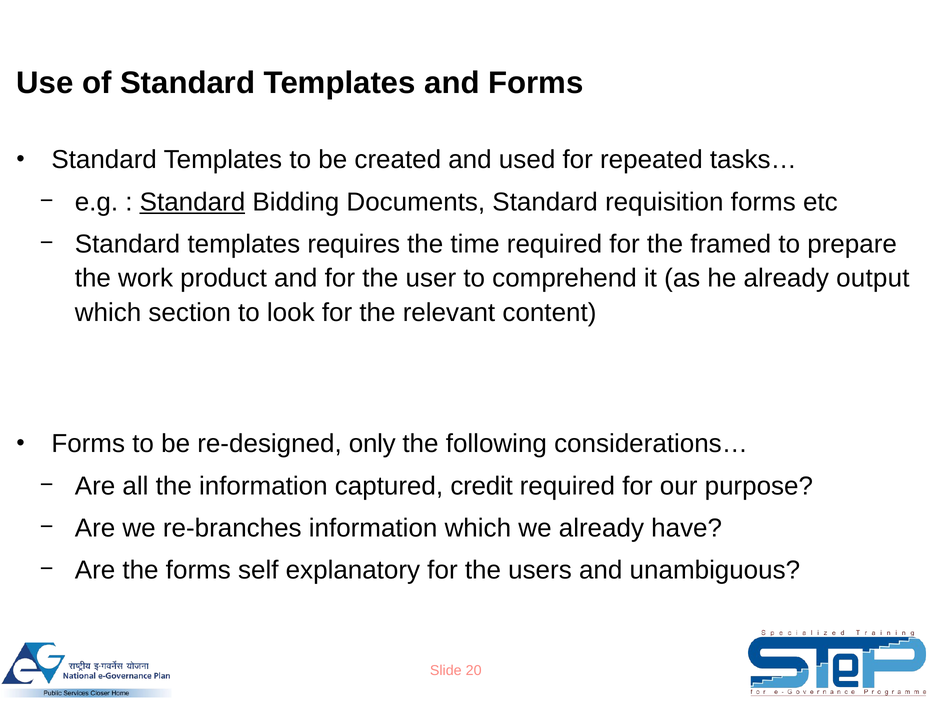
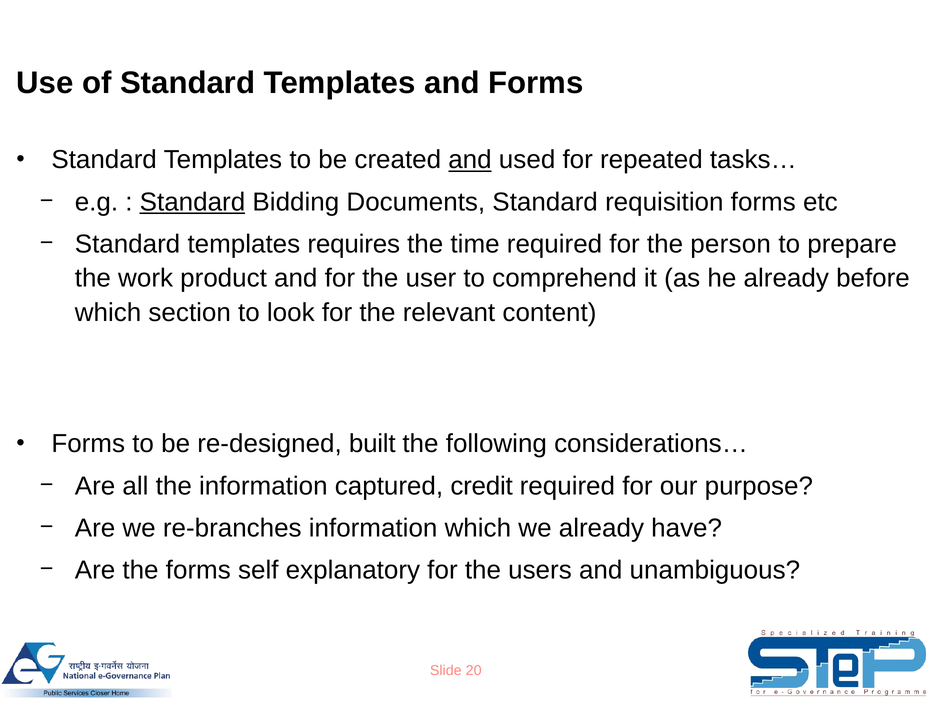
and at (470, 160) underline: none -> present
framed: framed -> person
output: output -> before
only: only -> built
